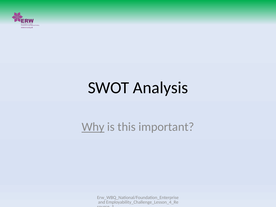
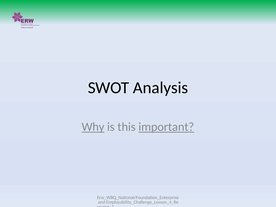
important underline: none -> present
